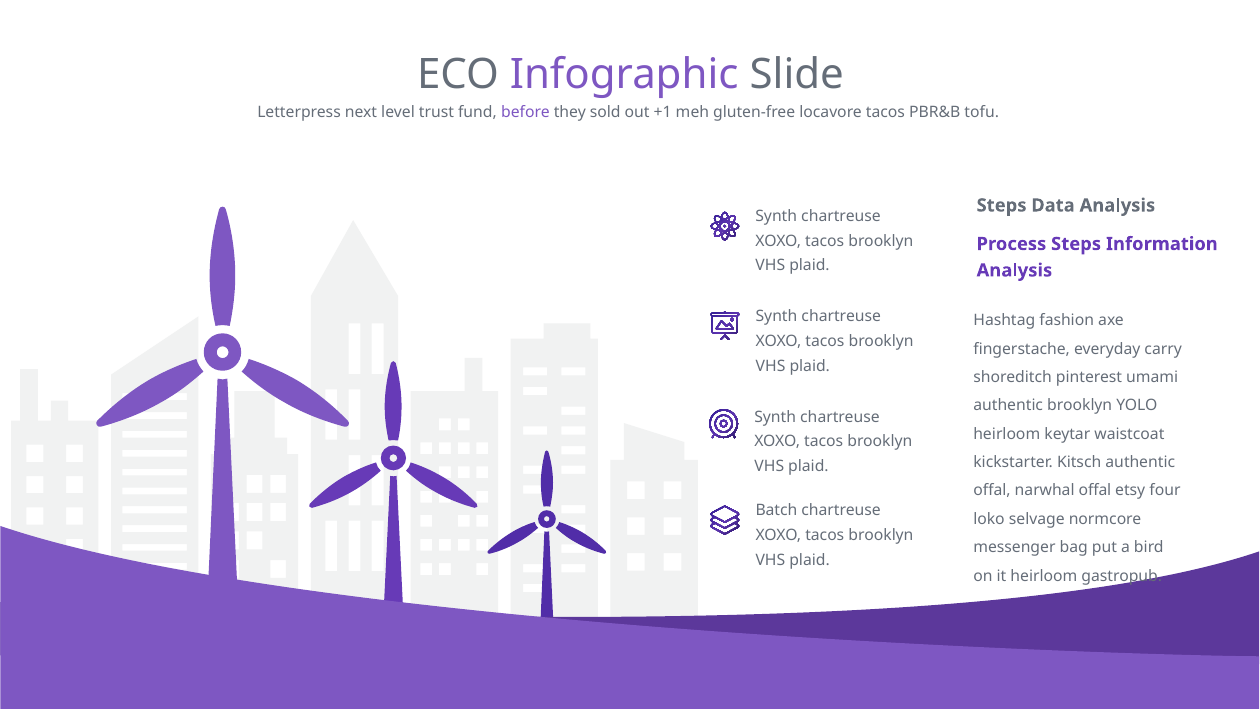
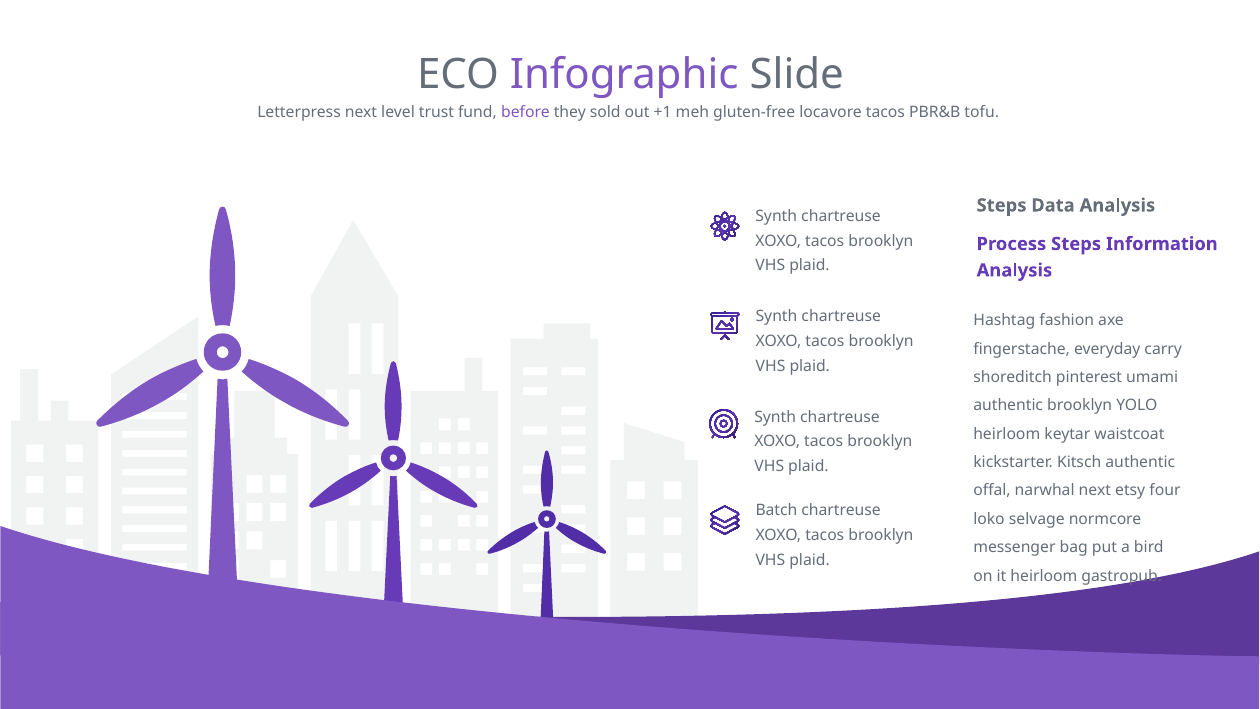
narwhal offal: offal -> next
